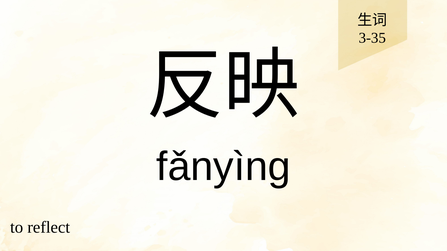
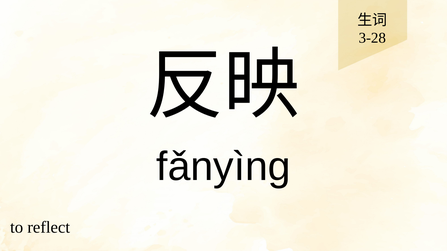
3-35: 3-35 -> 3-28
